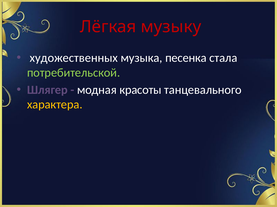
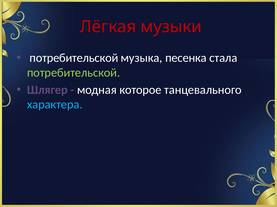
музыку: музыку -> музыки
художественных at (74, 58): художественных -> потребительской
красоты: красоты -> которое
характера colour: yellow -> light blue
